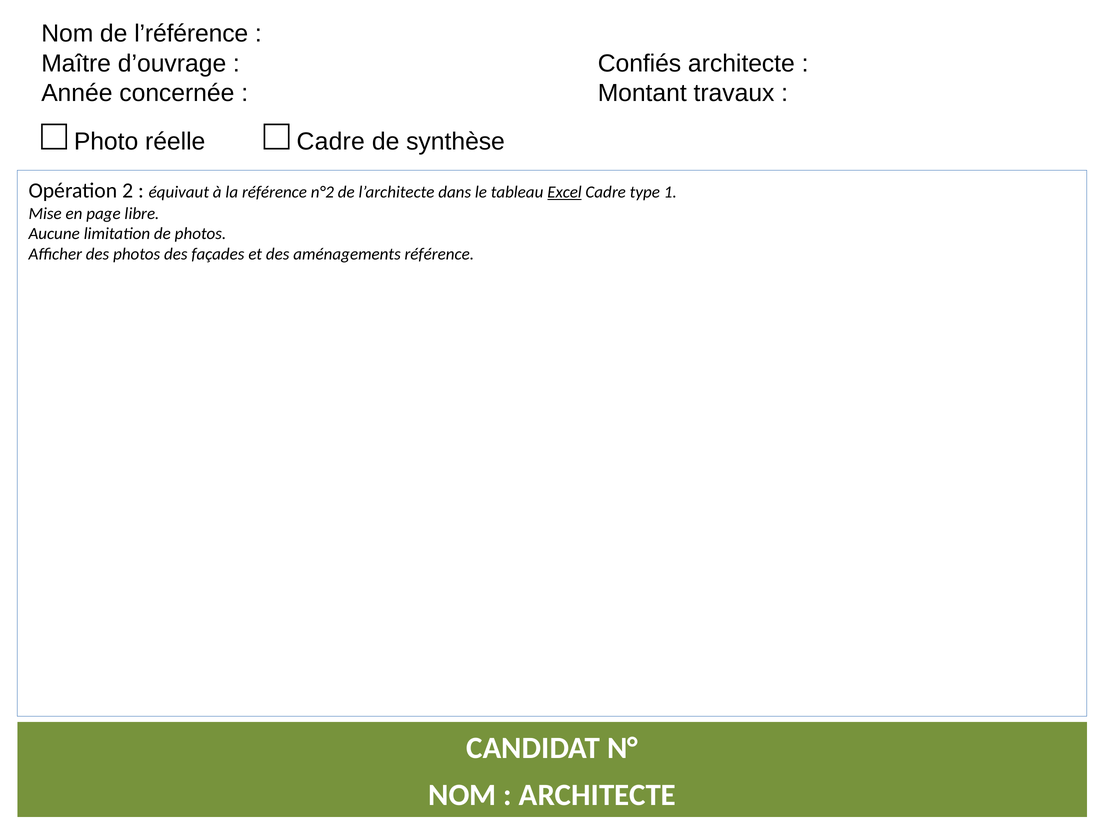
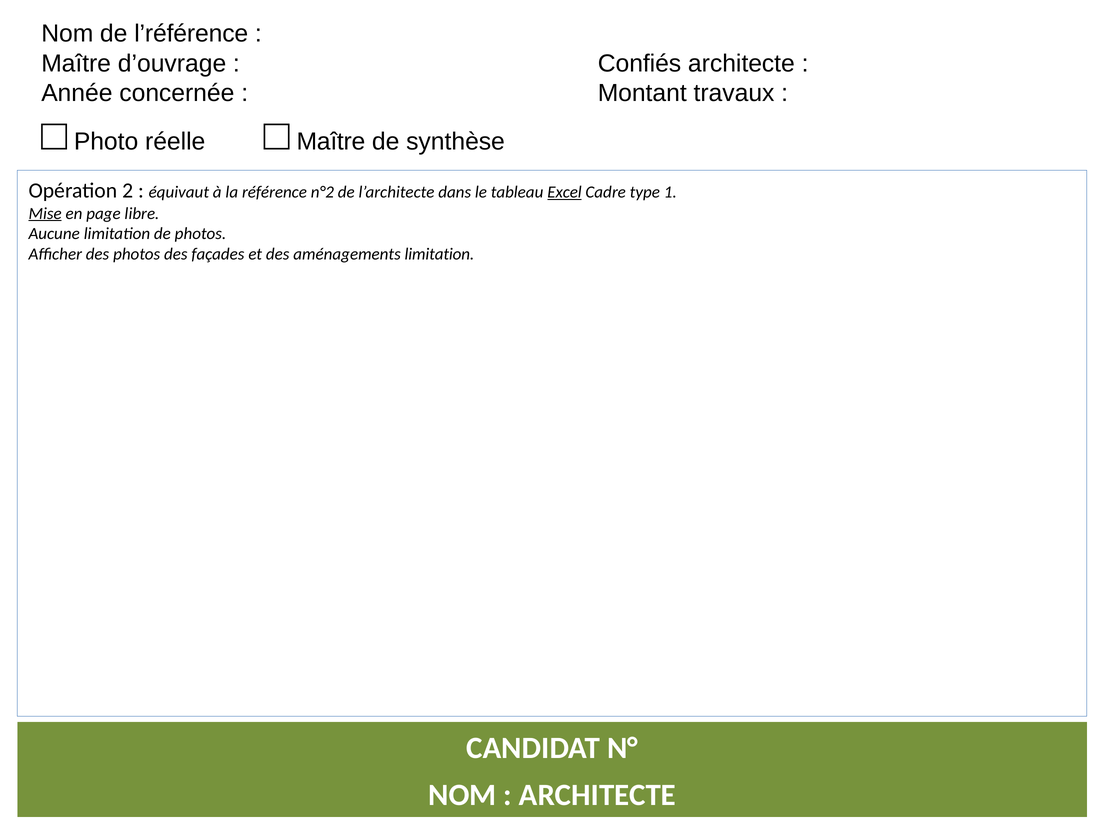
Cadre at (331, 141): Cadre -> Maître
Mise underline: none -> present
aménagements référence: référence -> limitation
